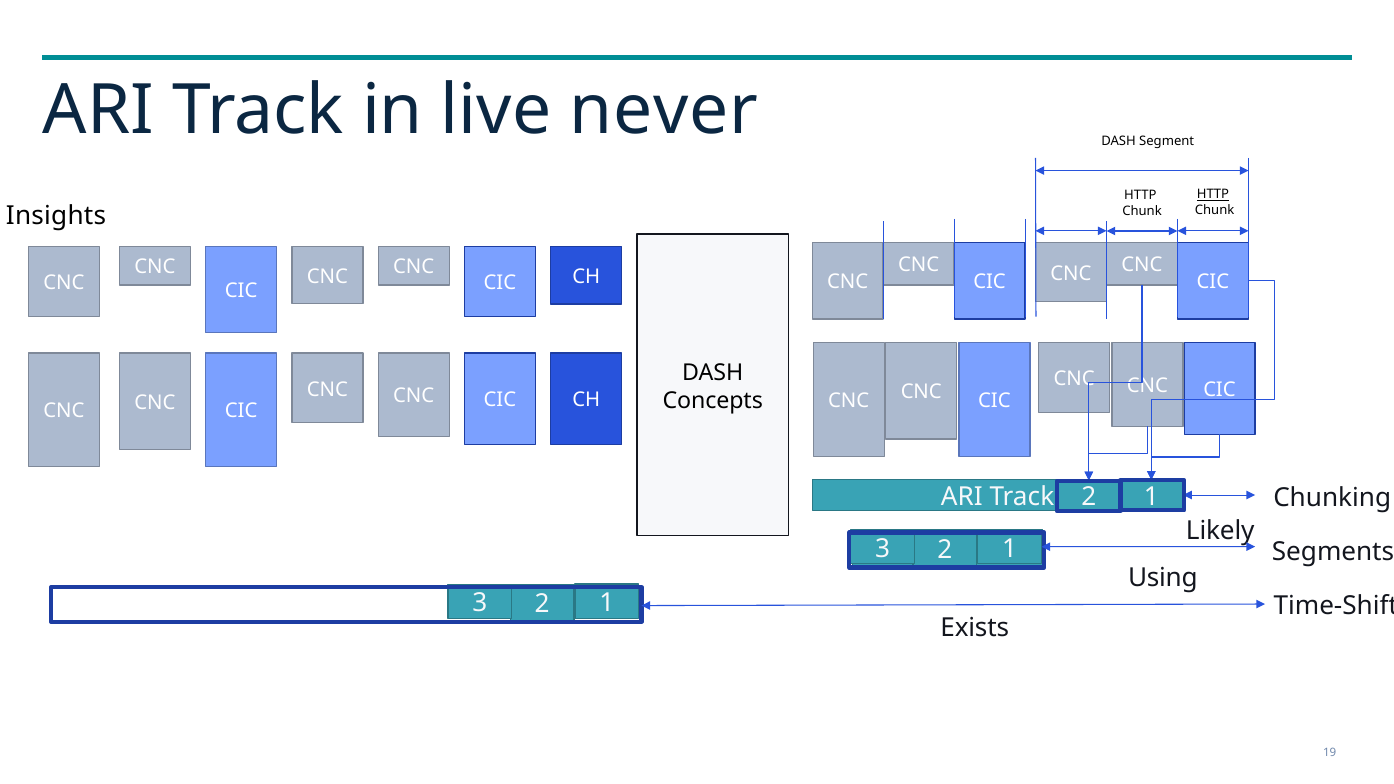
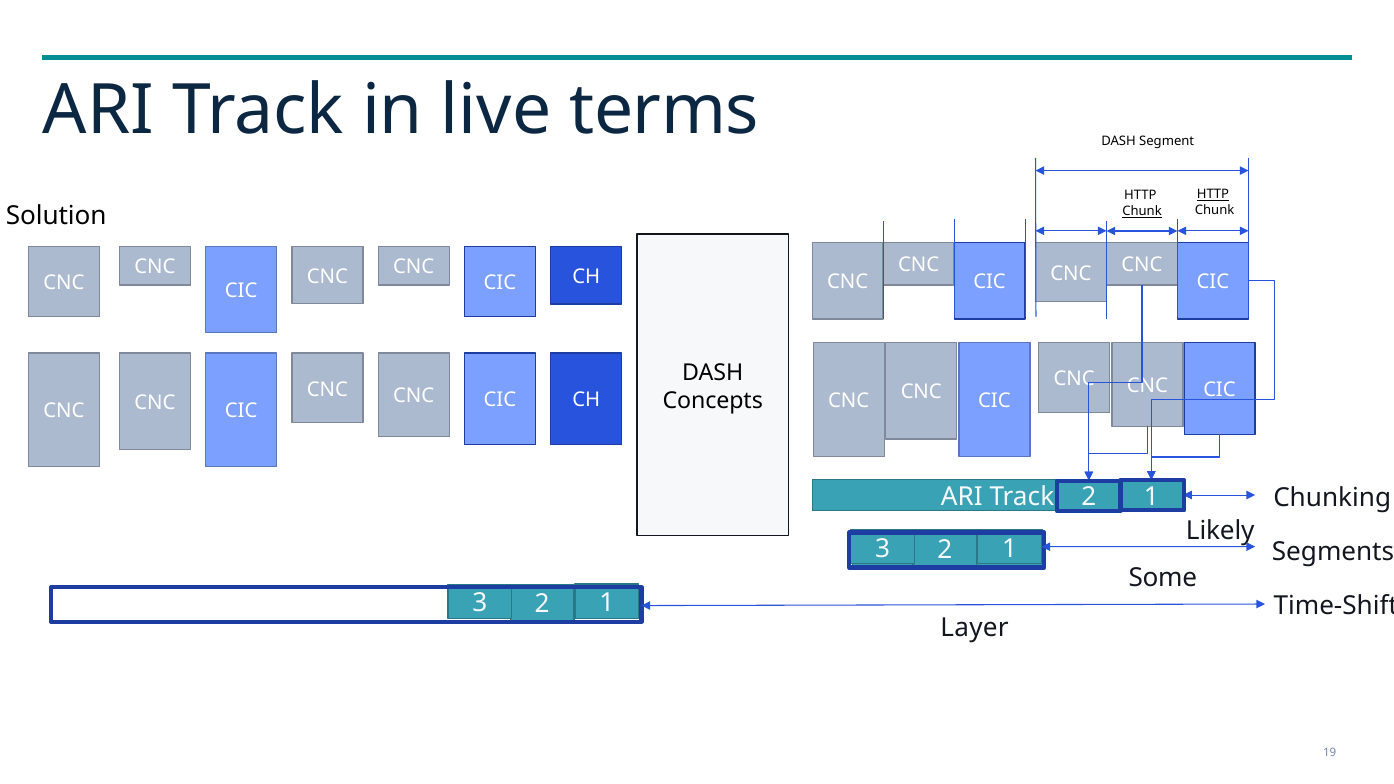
never: never -> terms
Chunk at (1142, 211) underline: none -> present
Insights: Insights -> Solution
Using: Using -> Some
Exists: Exists -> Layer
